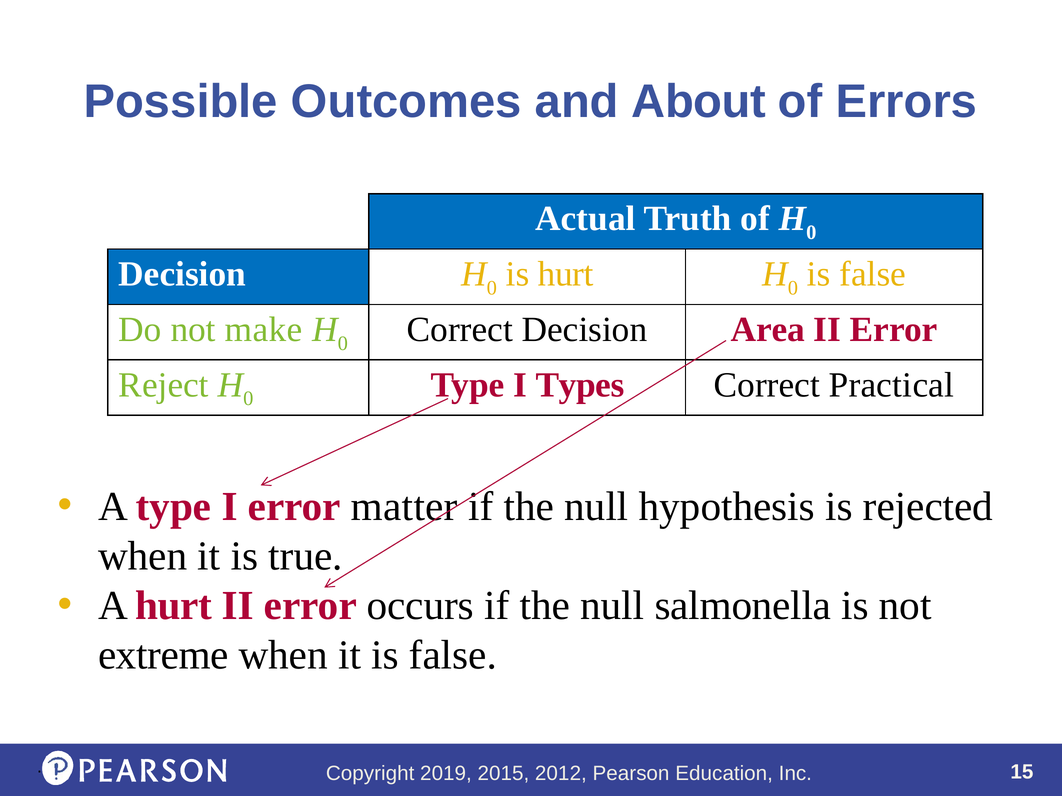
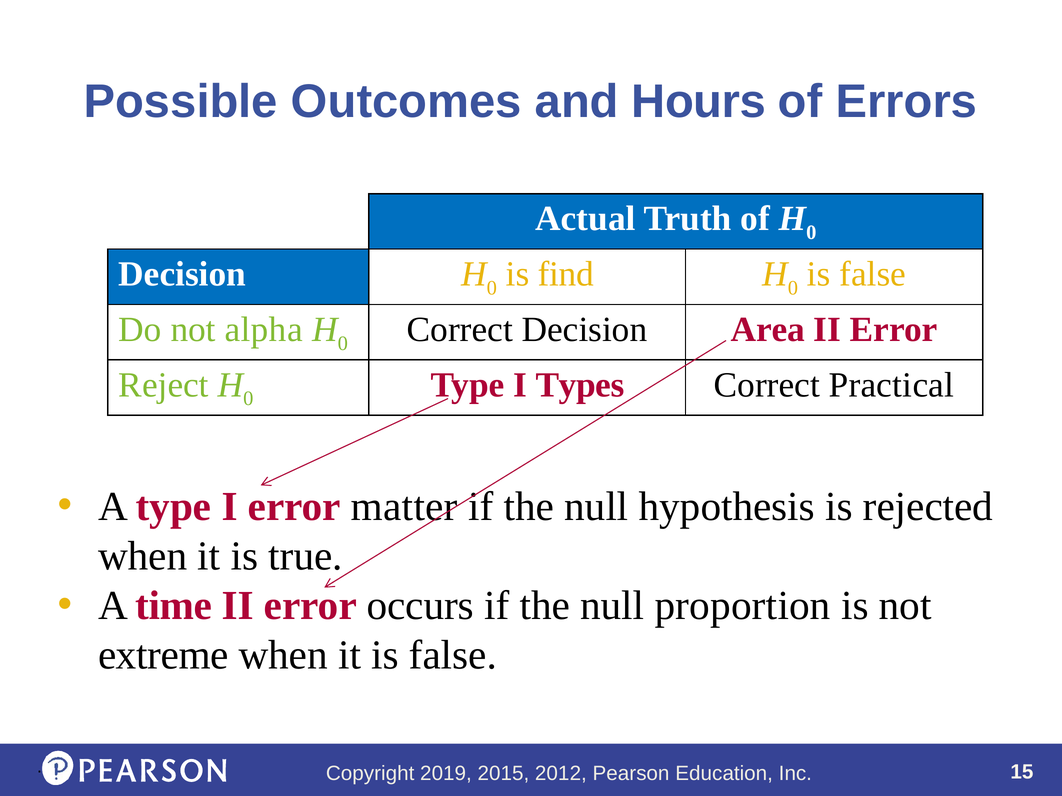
About: About -> Hours
is hurt: hurt -> find
make: make -> alpha
A hurt: hurt -> time
salmonella: salmonella -> proportion
